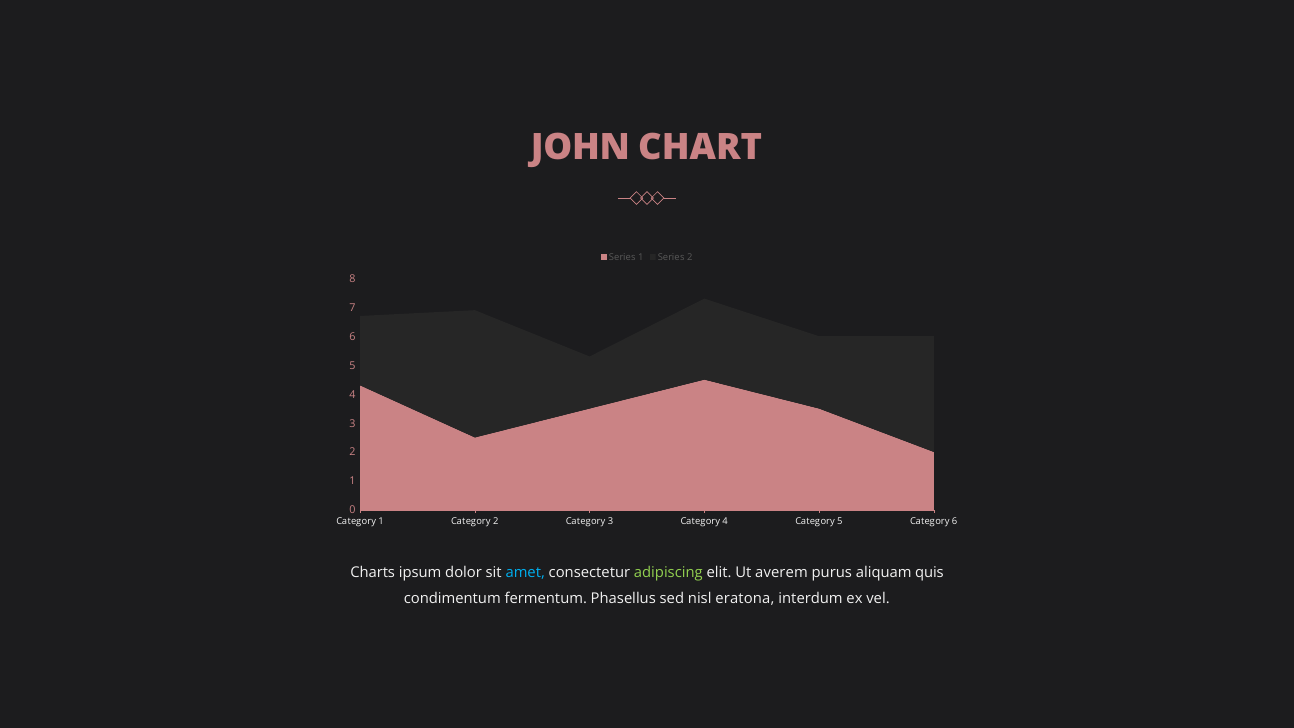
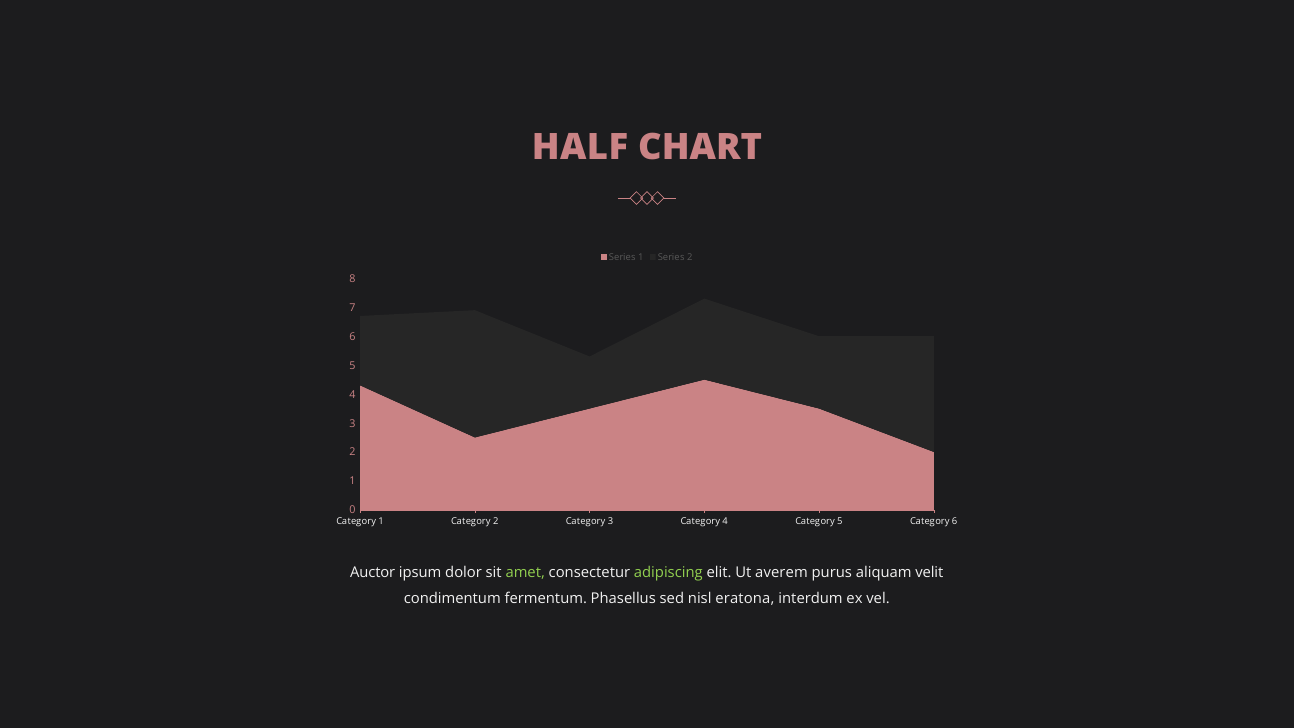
JOHN: JOHN -> HALF
Charts: Charts -> Auctor
amet colour: light blue -> light green
quis: quis -> velit
